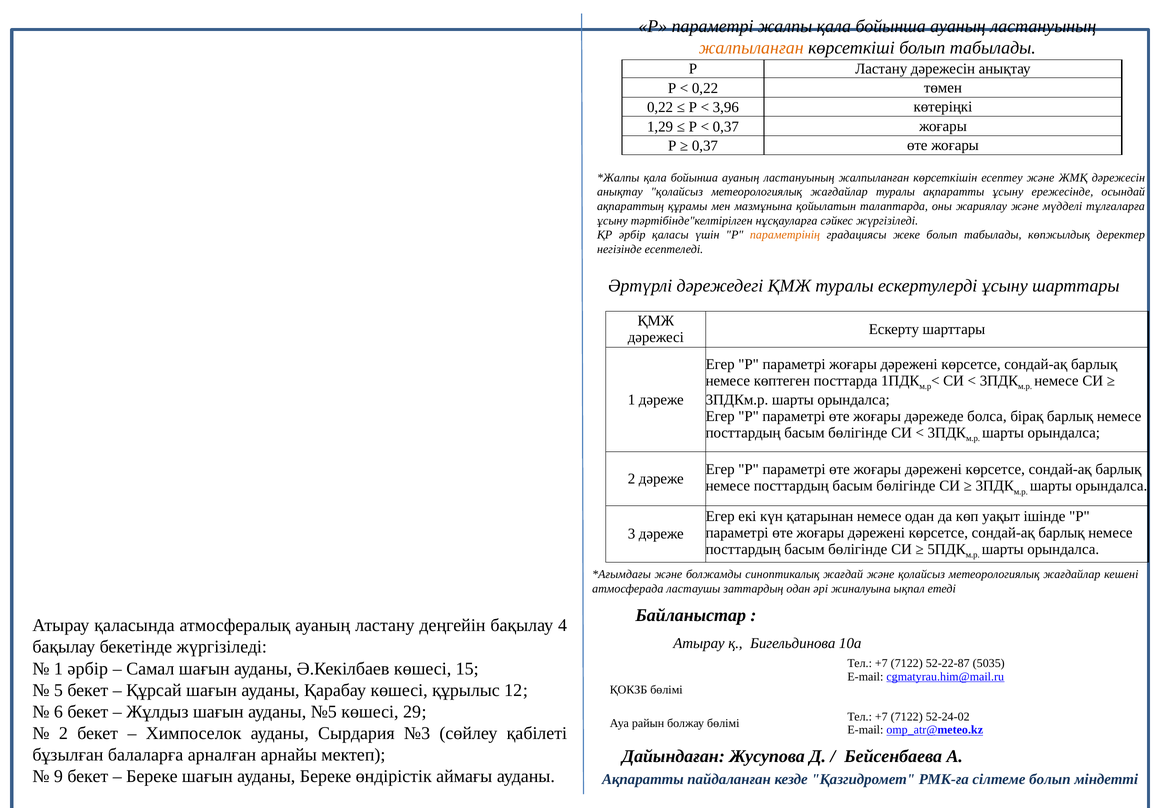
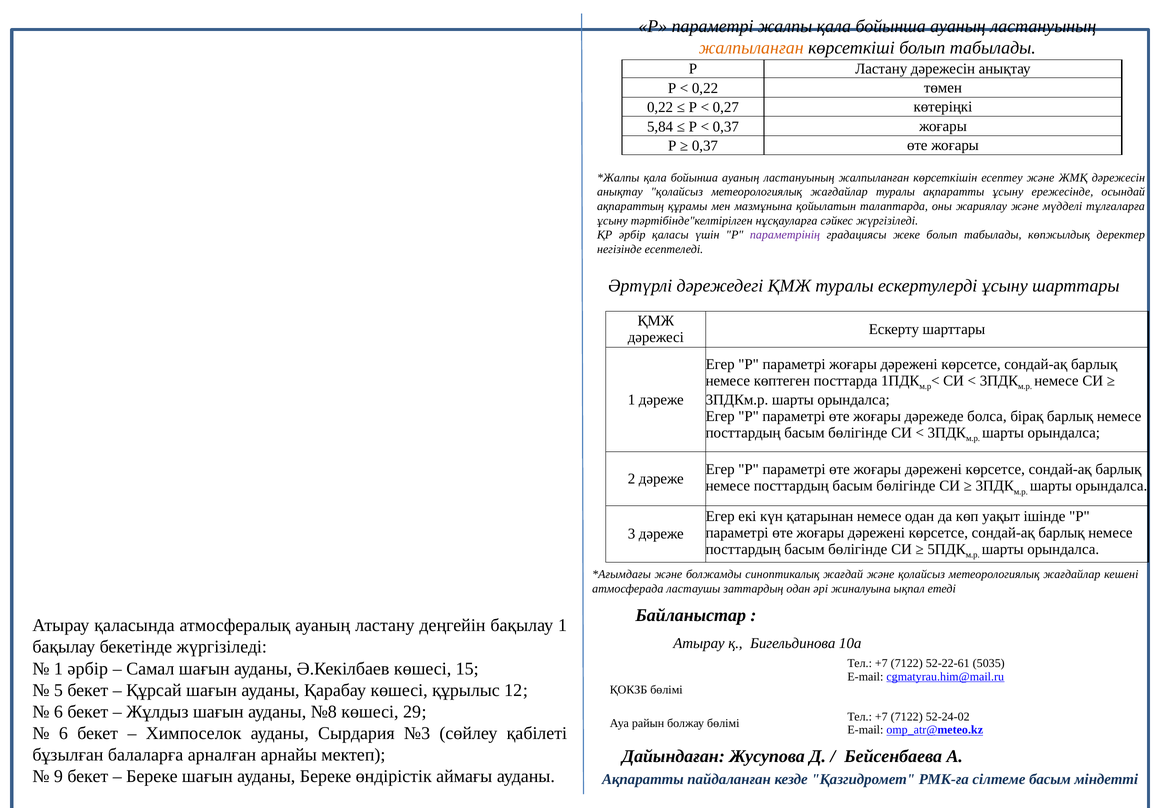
3,96: 3,96 -> 0,27
1,29: 1,29 -> 5,84
параметрінің colour: orange -> purple
бақылау 4: 4 -> 1
52-22-87: 52-22-87 -> 52-22-61
№5: №5 -> №8
2 at (63, 733): 2 -> 6
сілтеме болып: болып -> басым
